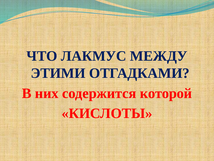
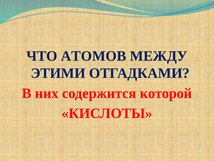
ЛАКМУС: ЛАКМУС -> АТОМОВ
